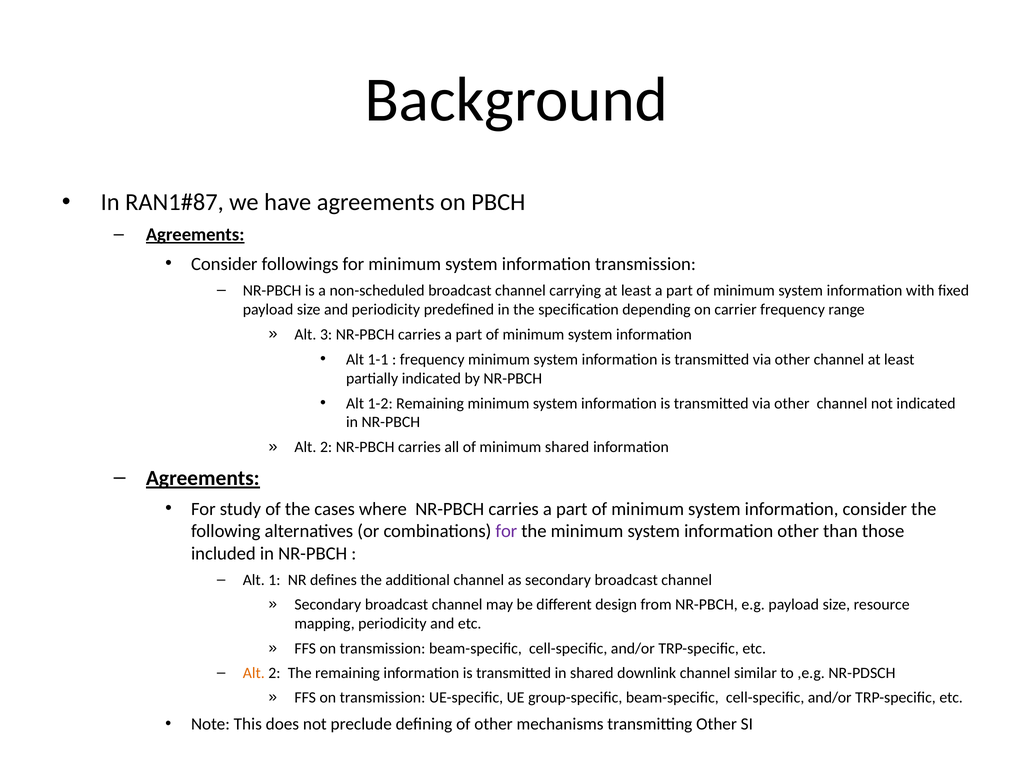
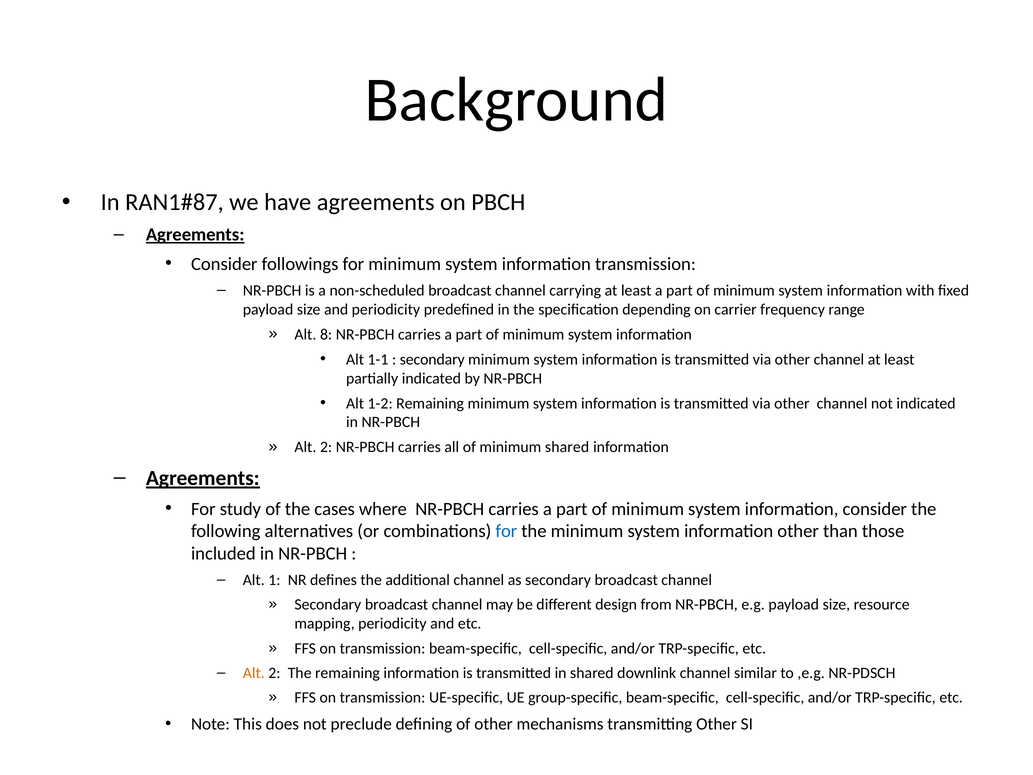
3: 3 -> 8
frequency at (432, 359): frequency -> secondary
for at (506, 531) colour: purple -> blue
